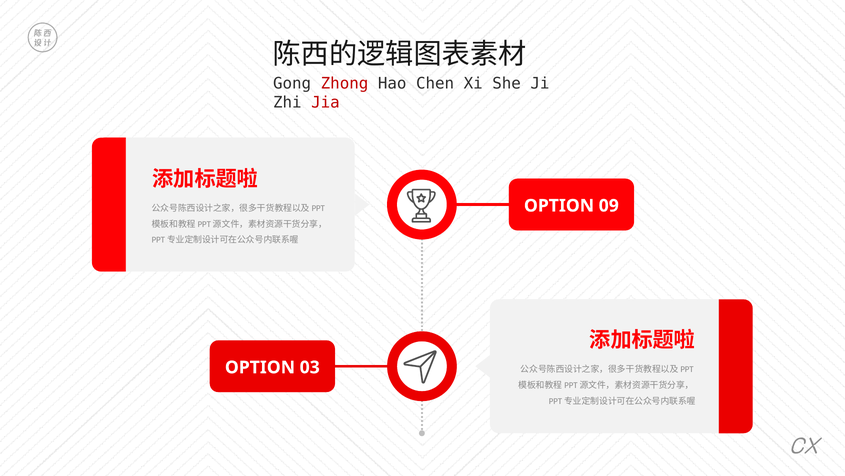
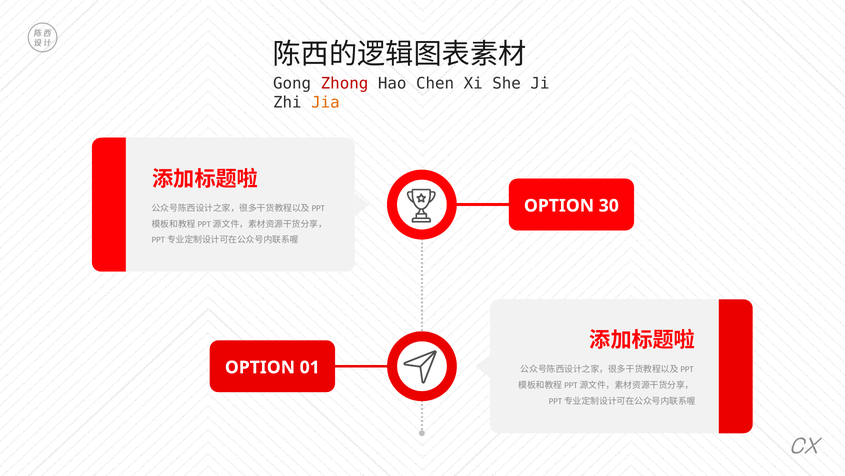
Jia colour: red -> orange
09: 09 -> 30
03: 03 -> 01
